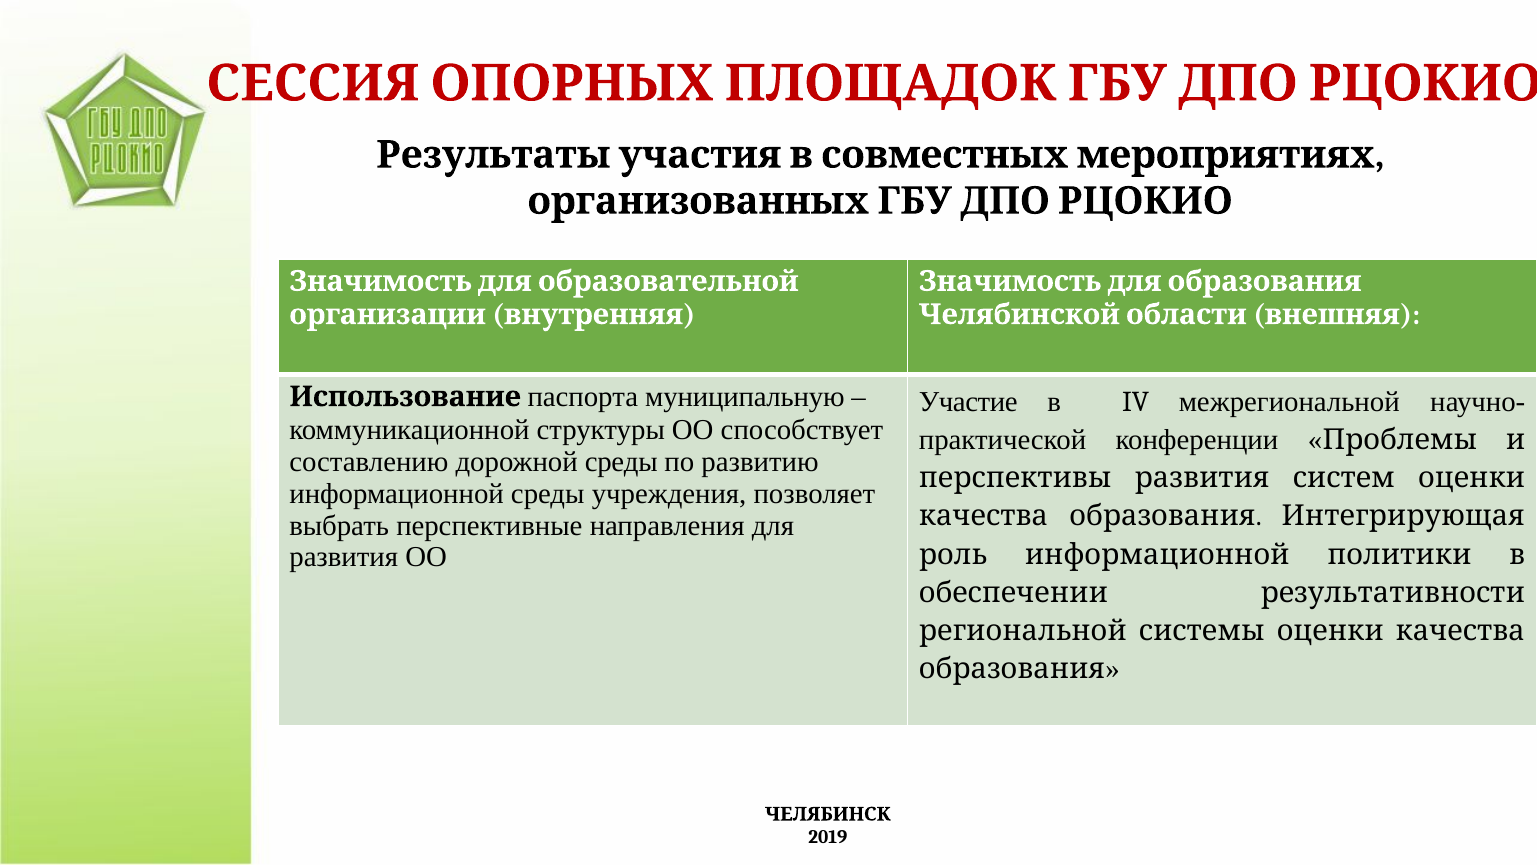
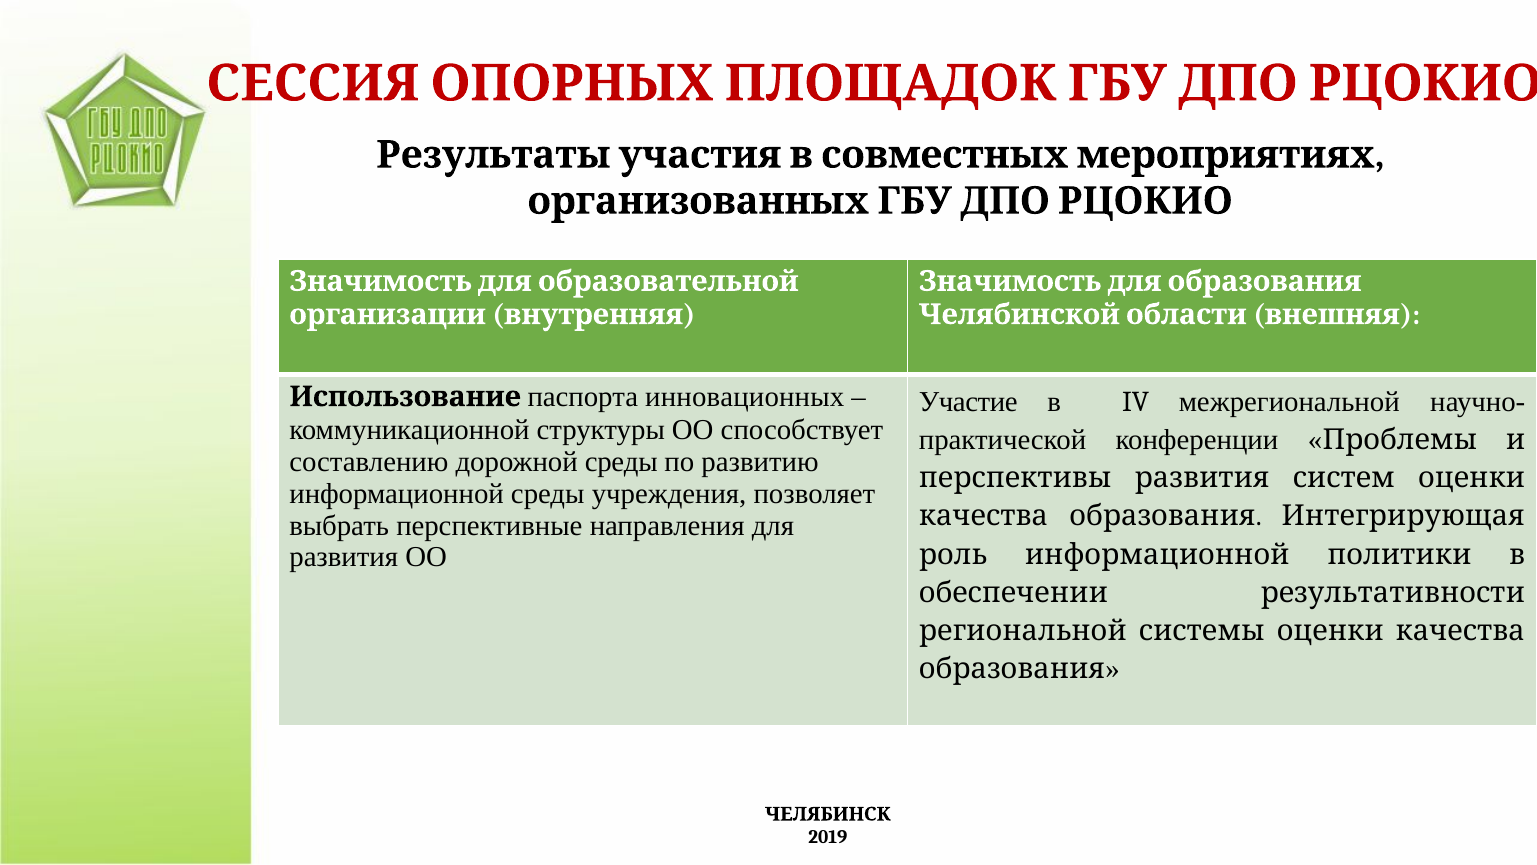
муниципальную: муниципальную -> инновационных
